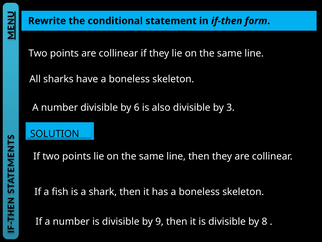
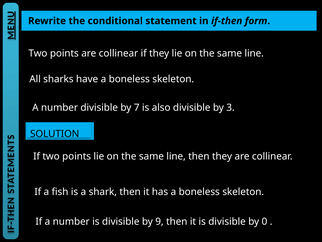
6: 6 -> 7
8: 8 -> 0
